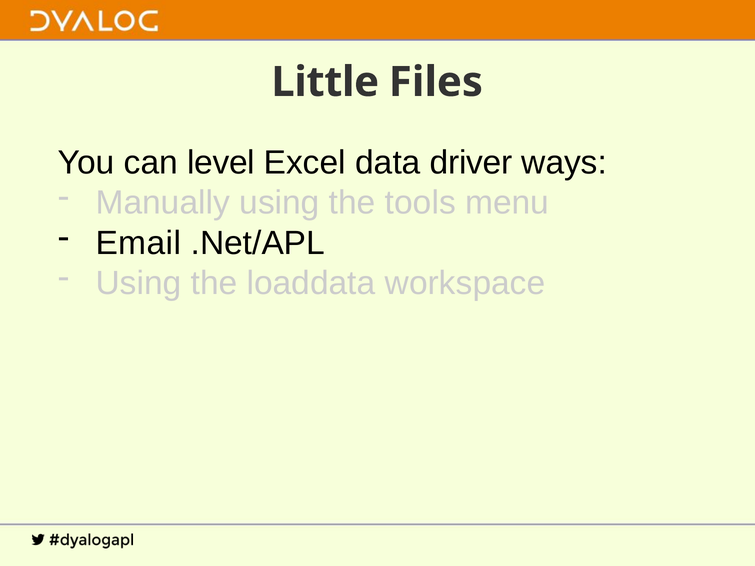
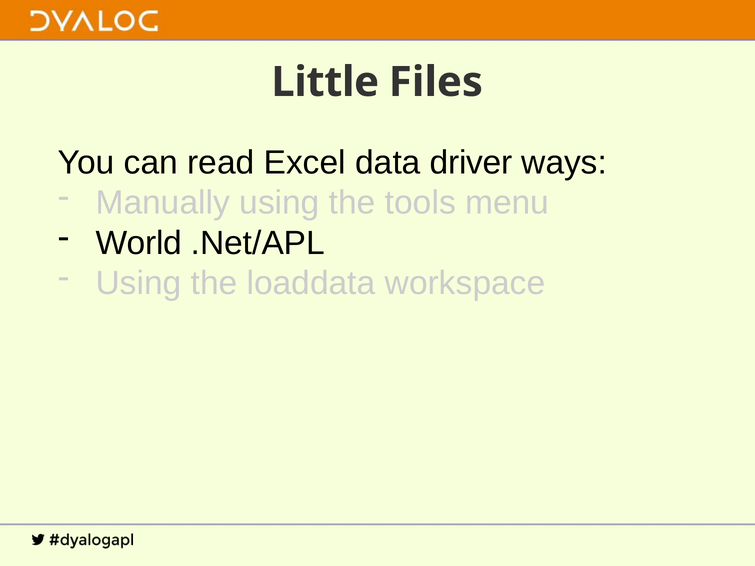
level: level -> read
Email: Email -> World
